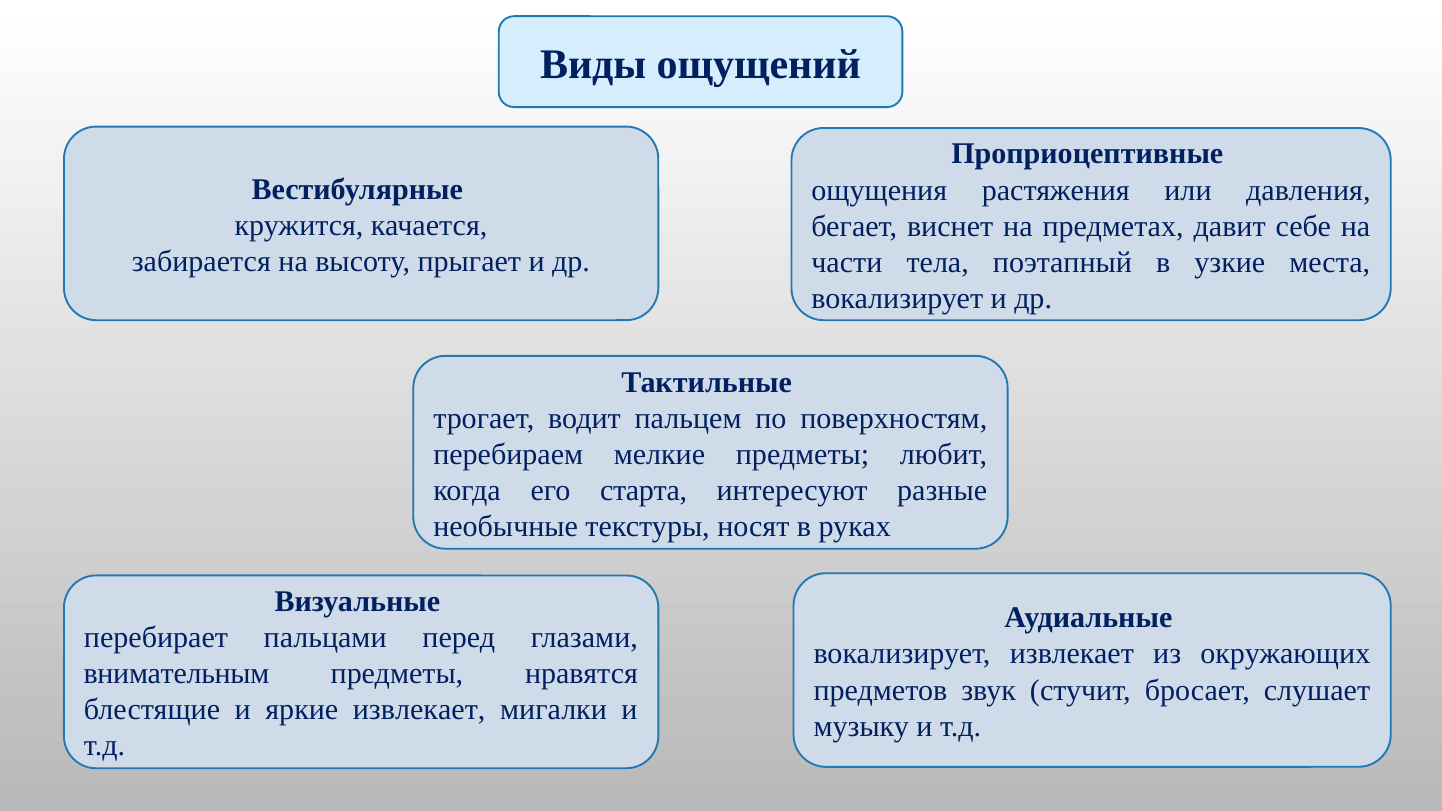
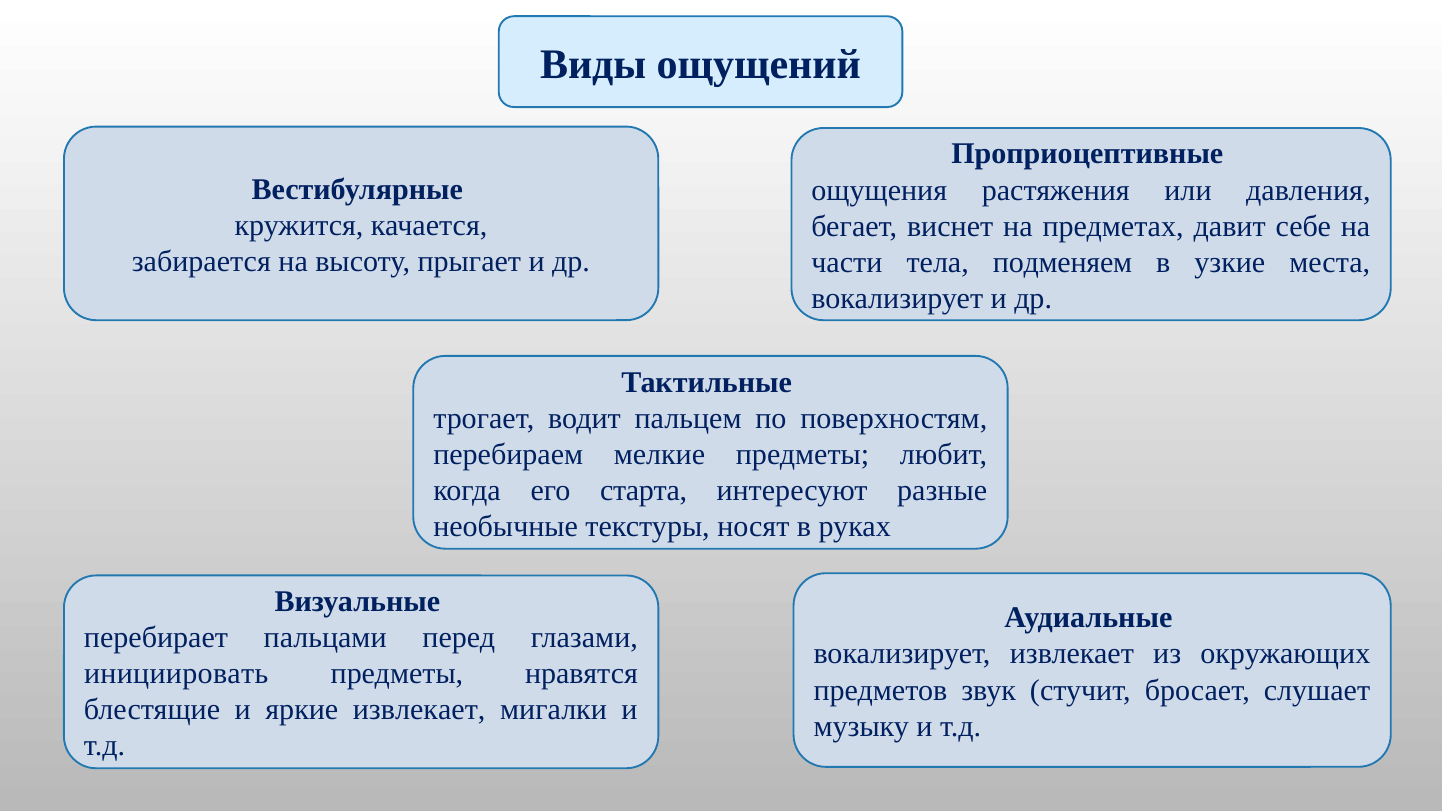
поэтапный: поэтапный -> подменяем
внимательным: внимательным -> инициировать
